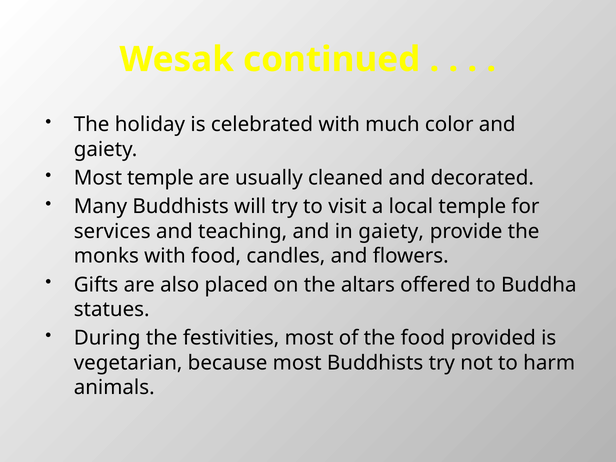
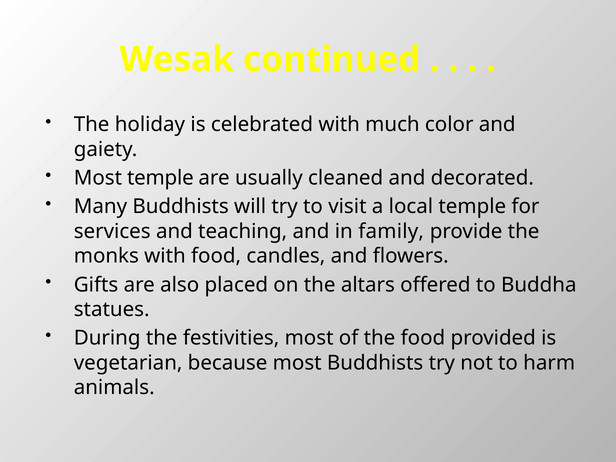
in gaiety: gaiety -> family
